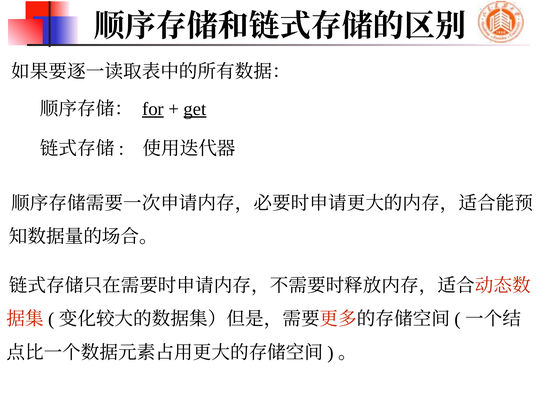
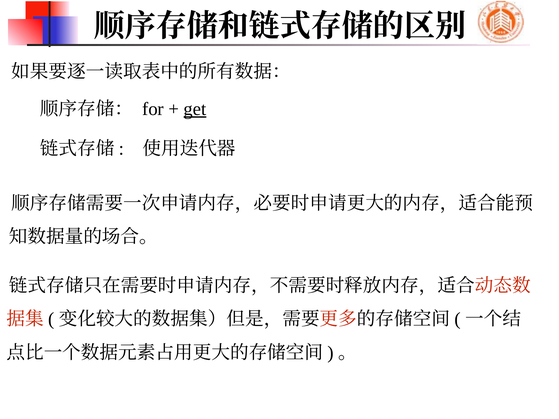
for underline: present -> none
